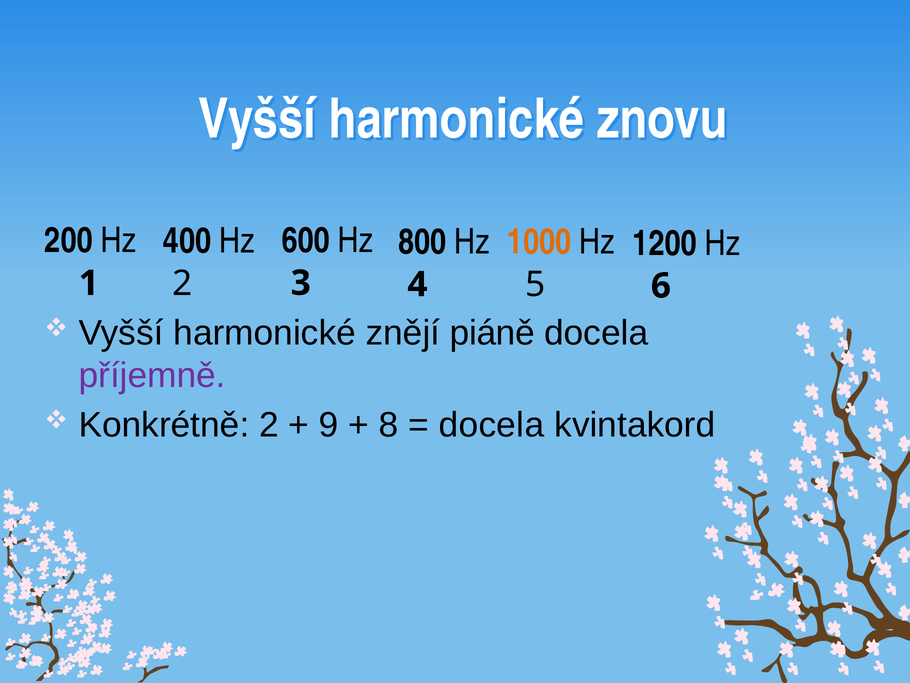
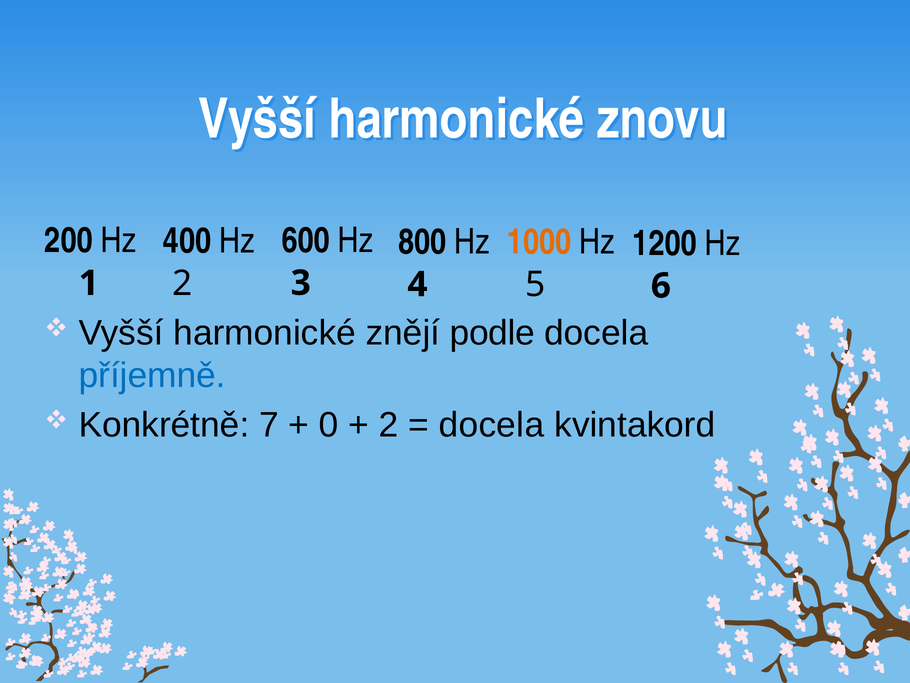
piáně: piáně -> podle
příjemně colour: purple -> blue
Konkrétně 2: 2 -> 7
9: 9 -> 0
8 at (389, 425): 8 -> 2
